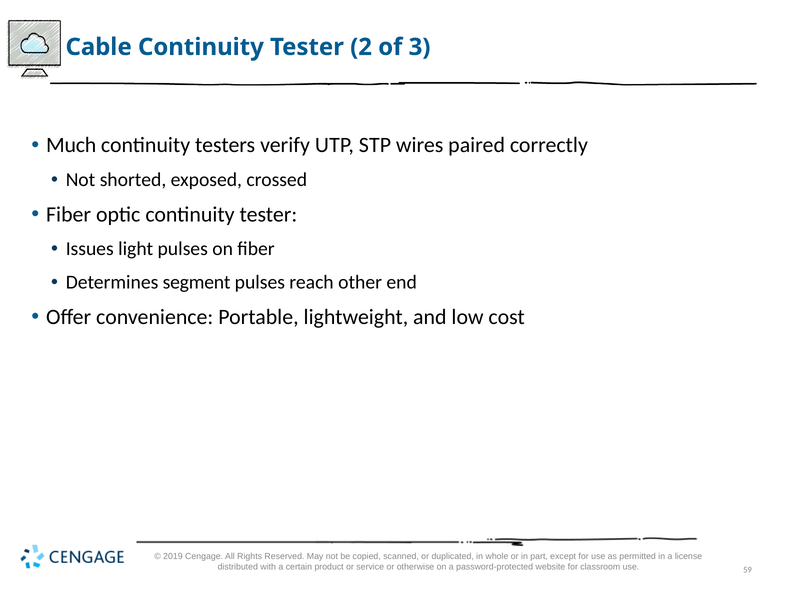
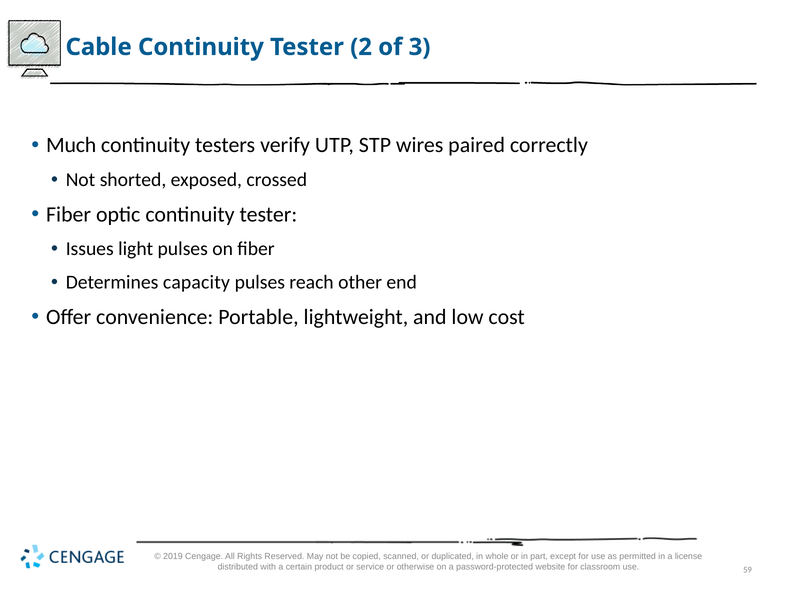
segment: segment -> capacity
